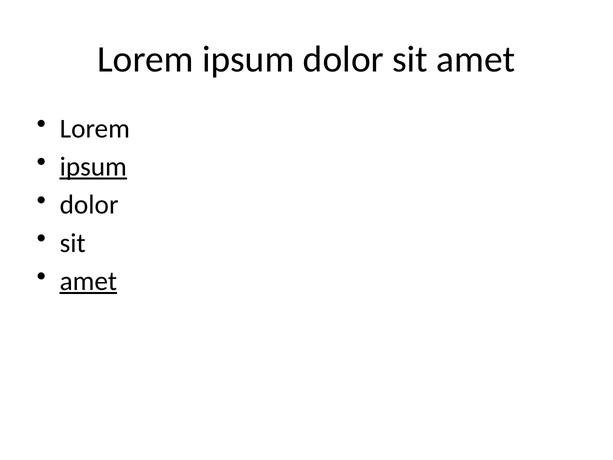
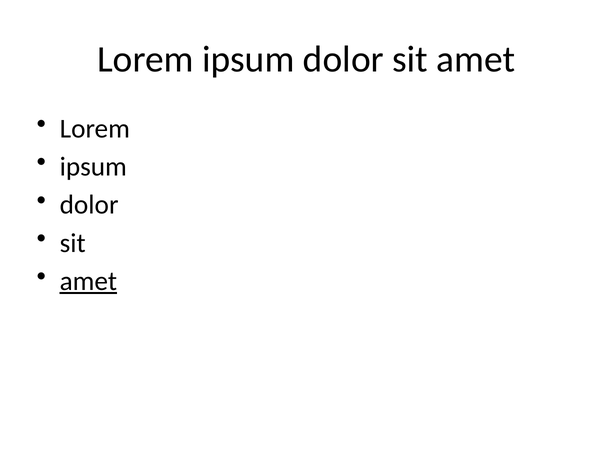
ipsum at (93, 167) underline: present -> none
